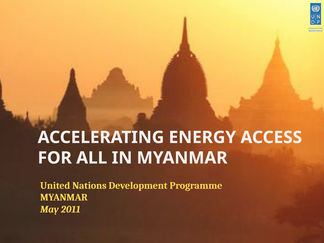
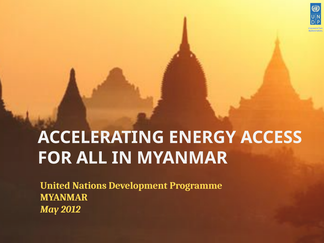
2011: 2011 -> 2012
